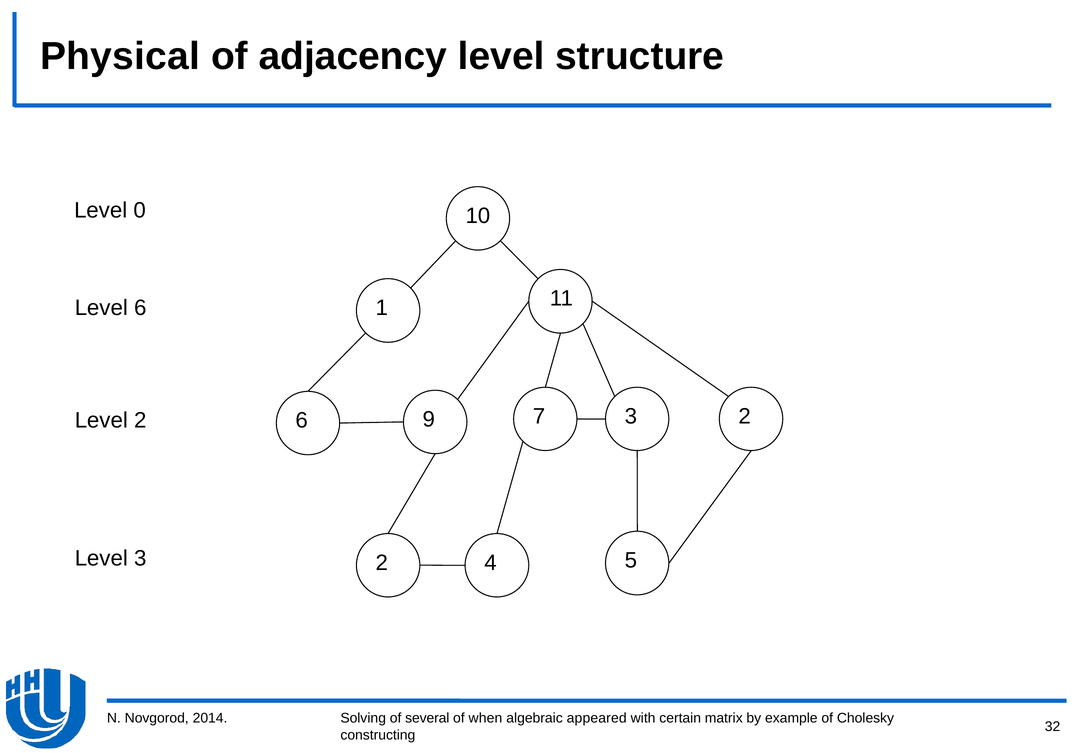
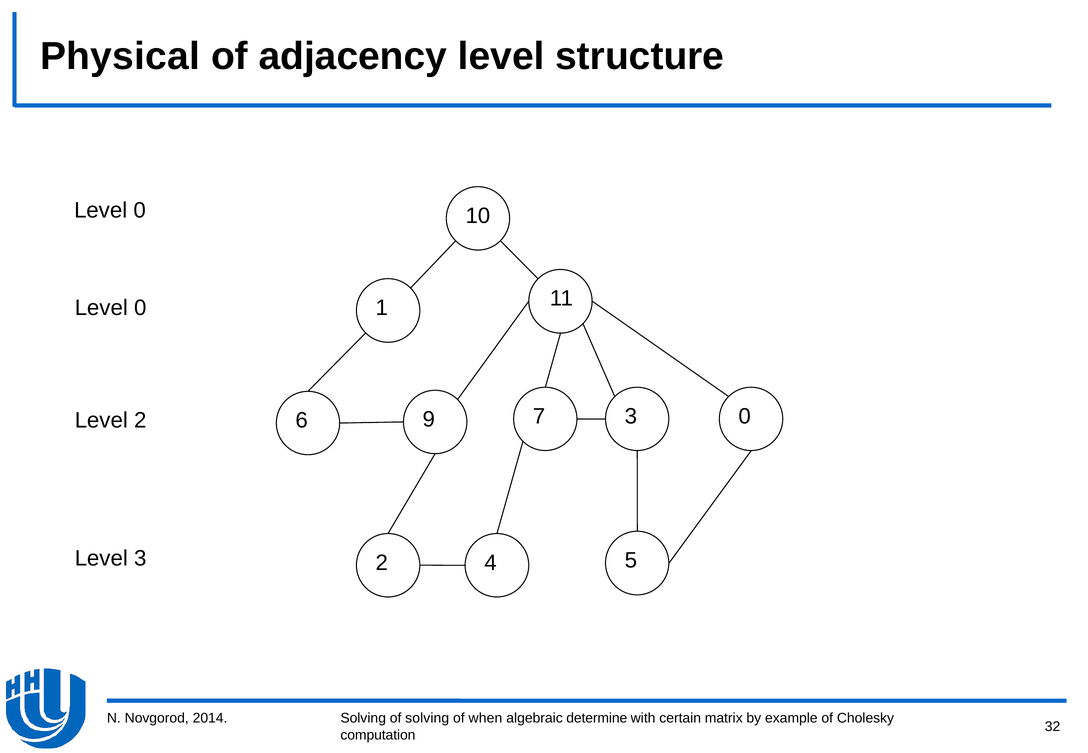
6 at (140, 308): 6 -> 0
3 2: 2 -> 0
of several: several -> solving
appeared: appeared -> determine
constructing: constructing -> computation
